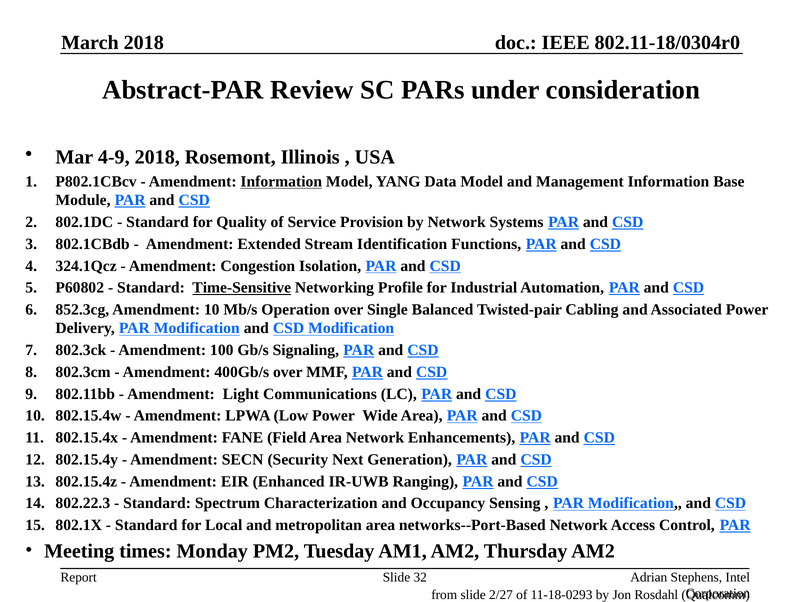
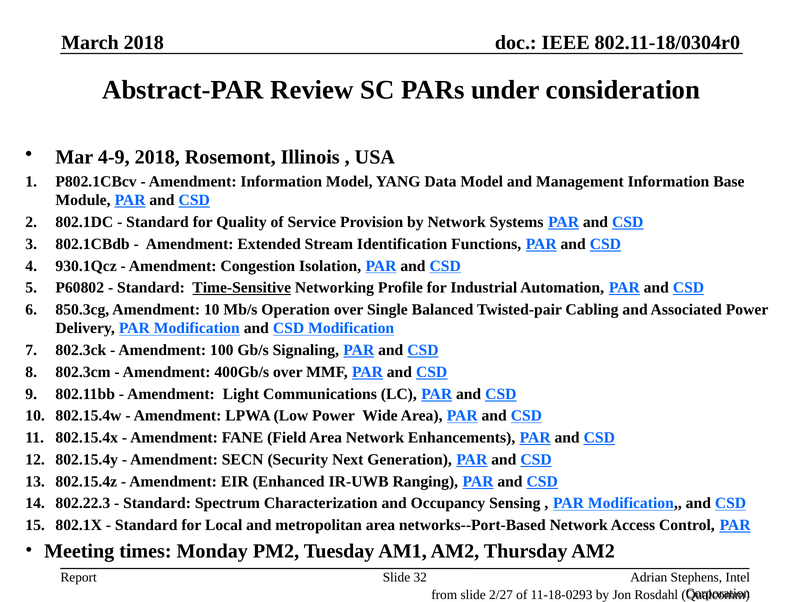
Information at (281, 182) underline: present -> none
324.1Qcz: 324.1Qcz -> 930.1Qcz
852.3cg: 852.3cg -> 850.3cg
